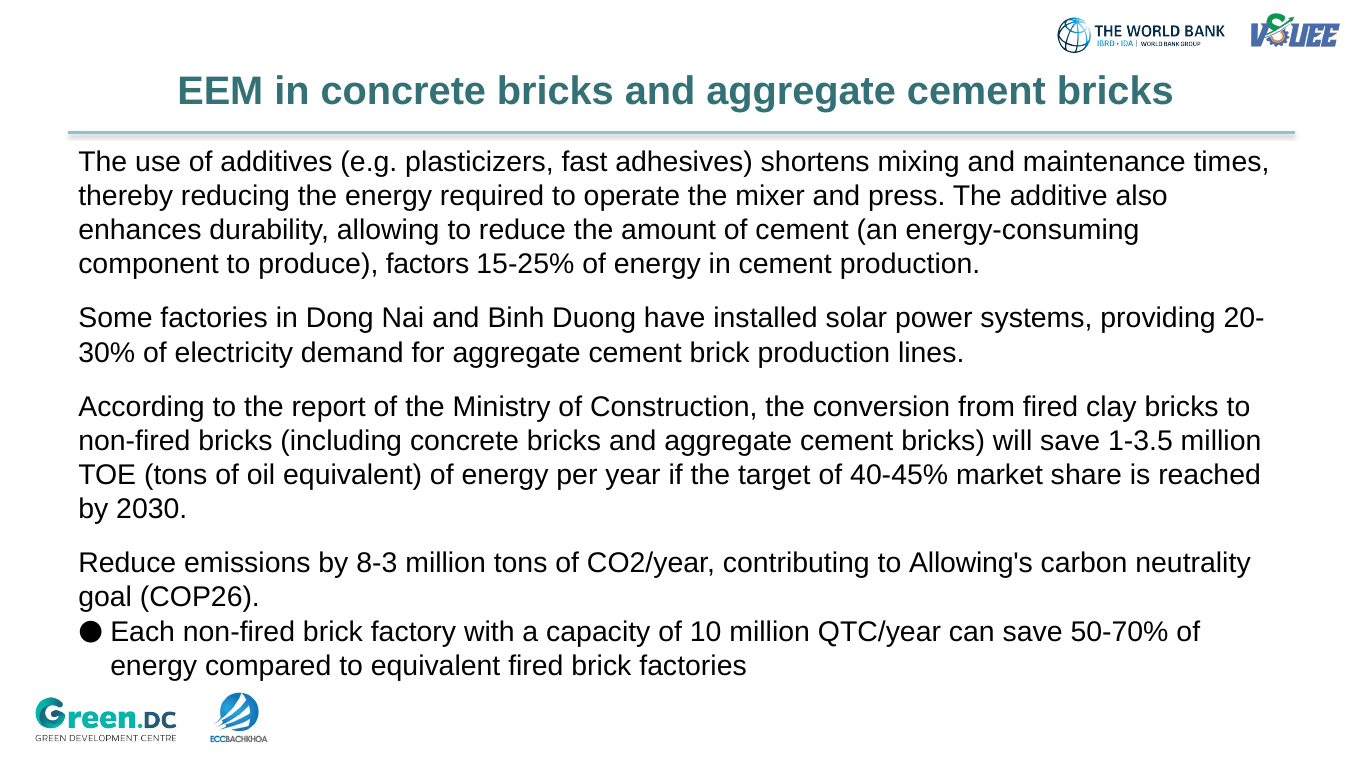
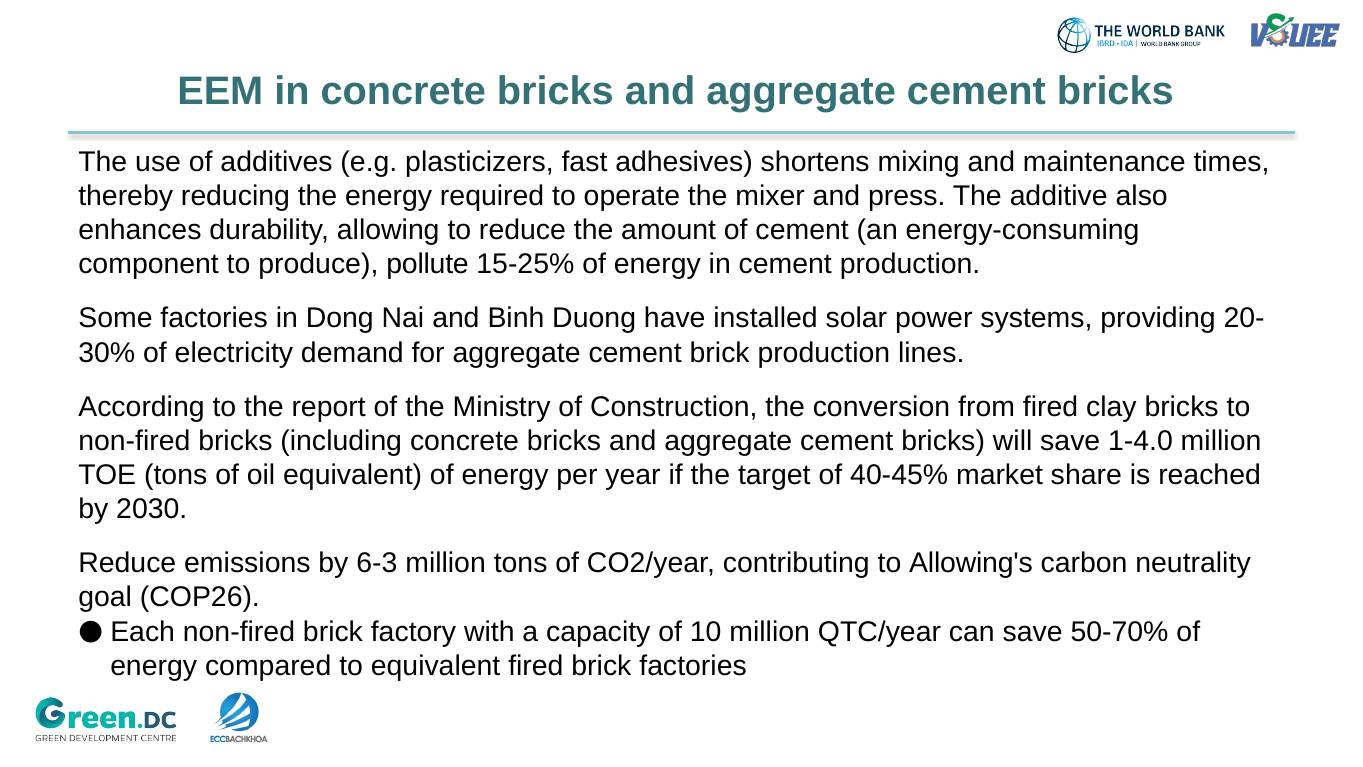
factors: factors -> pollute
1-3.5: 1-3.5 -> 1-4.0
8-3: 8-3 -> 6-3
